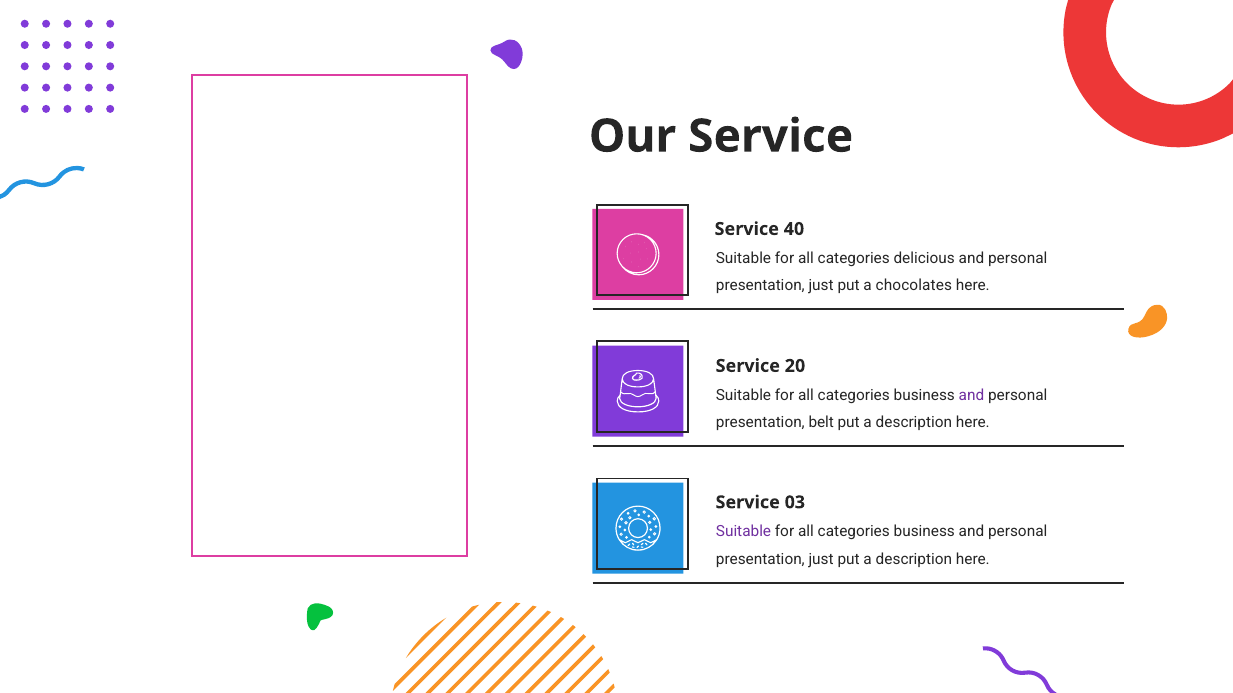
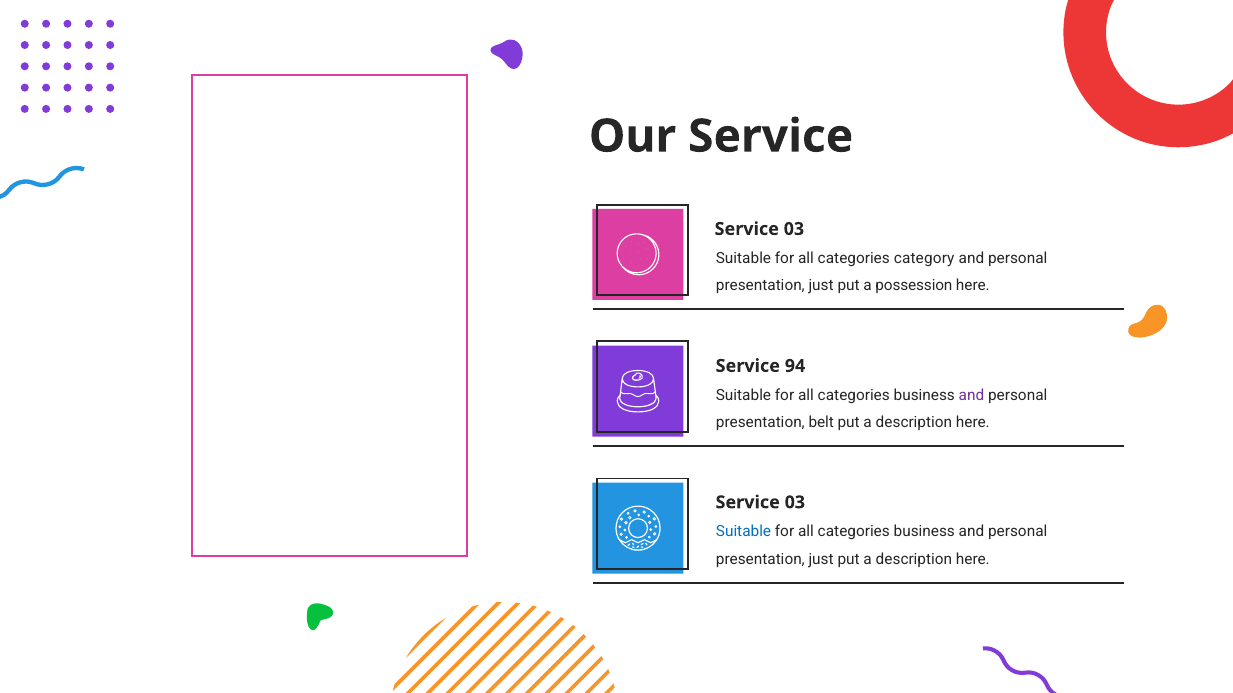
40 at (794, 229): 40 -> 03
delicious: delicious -> category
chocolates: chocolates -> possession
20: 20 -> 94
Suitable at (744, 532) colour: purple -> blue
